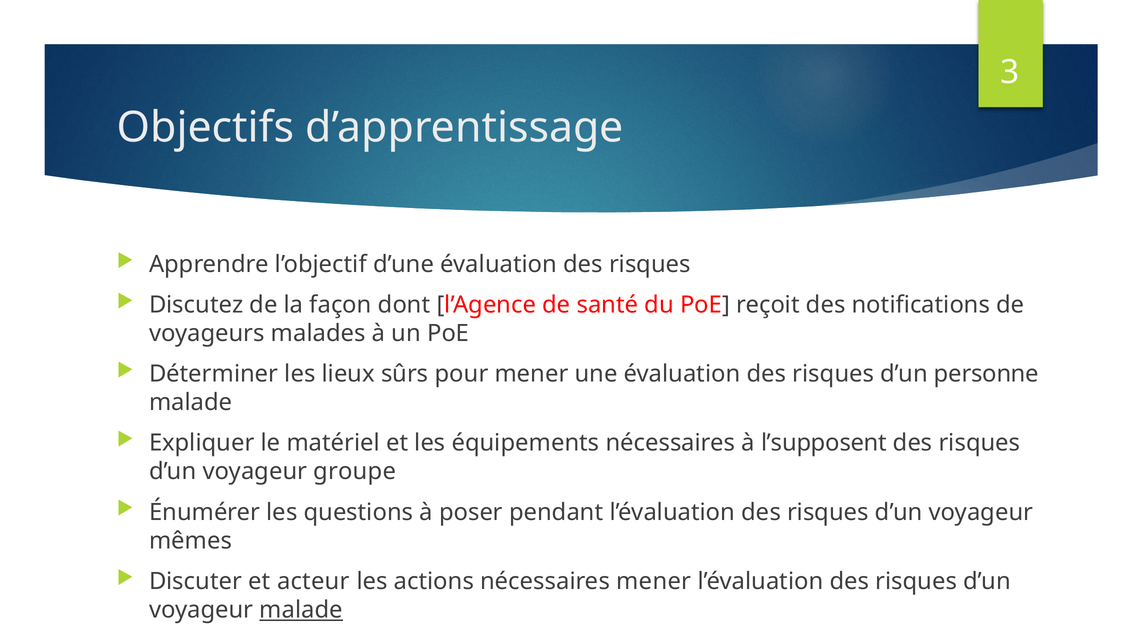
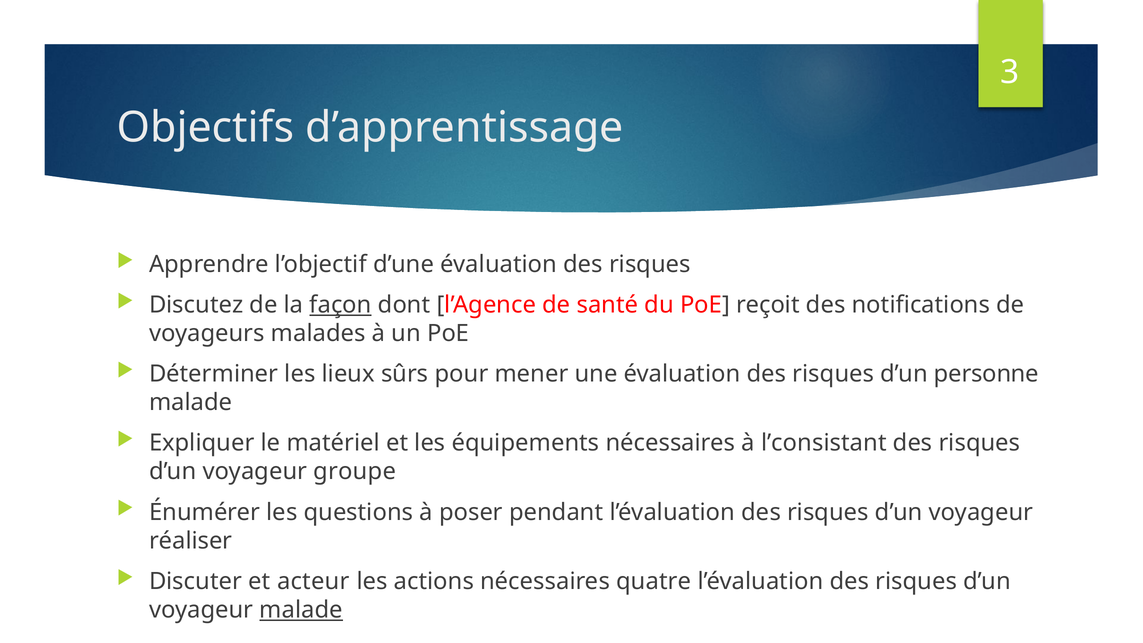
façon underline: none -> present
l’supposent: l’supposent -> l’consistant
mêmes: mêmes -> réaliser
nécessaires mener: mener -> quatre
